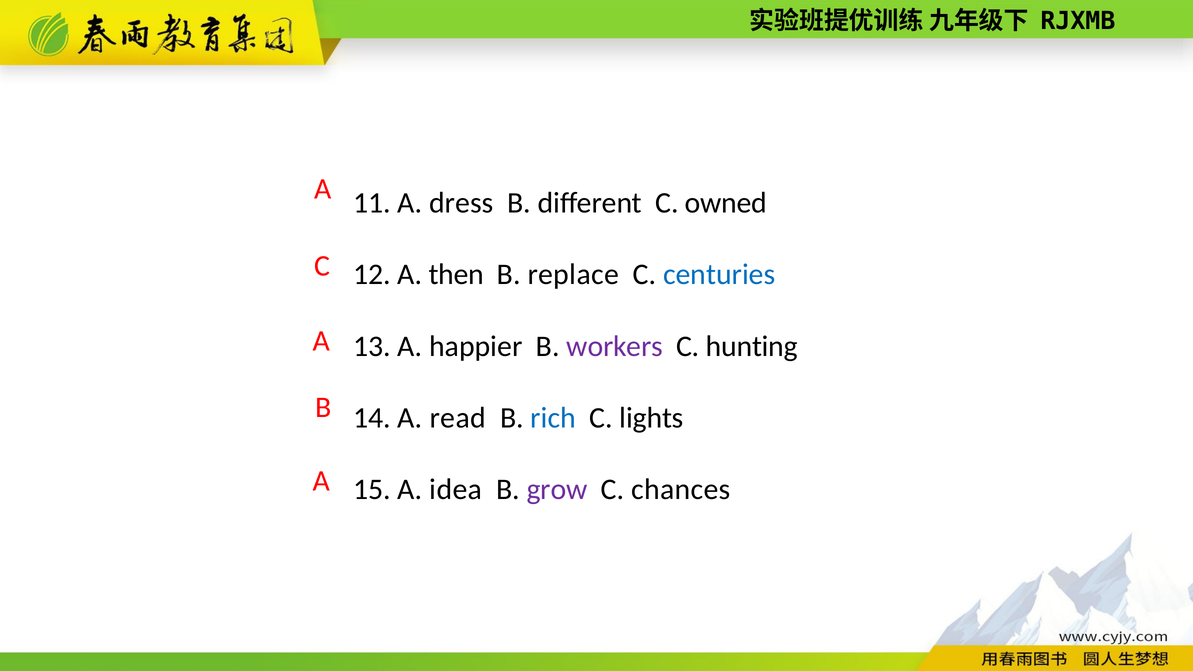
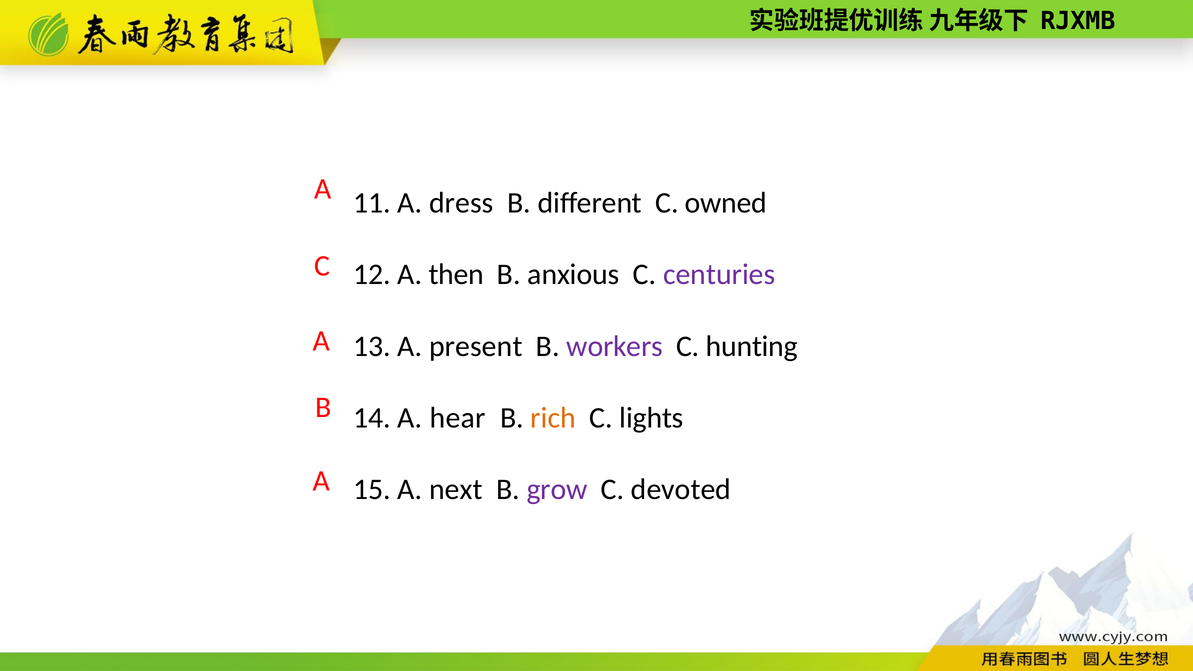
replace: replace -> anxious
centuries colour: blue -> purple
happier: happier -> present
read: read -> hear
rich colour: blue -> orange
idea: idea -> next
chances: chances -> devoted
